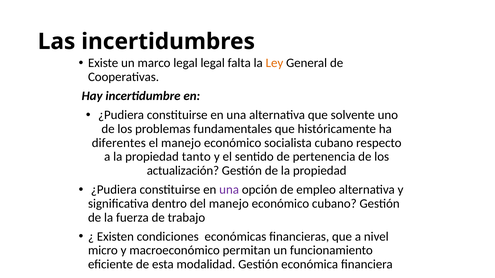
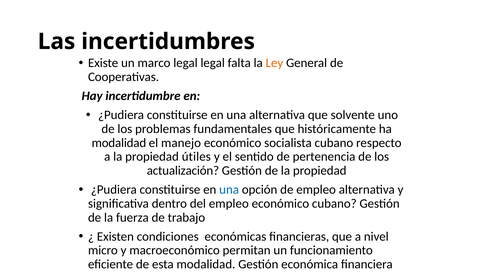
diferentes at (119, 143): diferentes -> modalidad
tanto: tanto -> útiles
una at (229, 190) colour: purple -> blue
del manejo: manejo -> empleo
